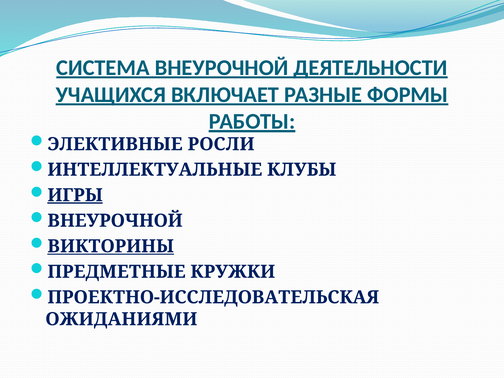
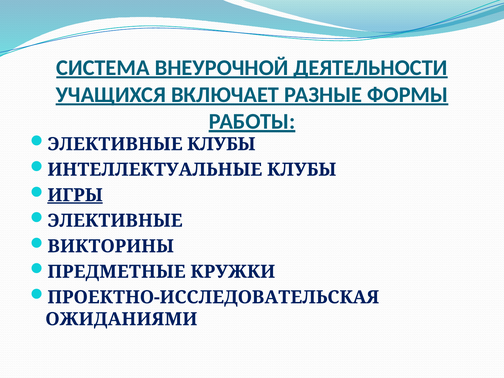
ЭЛЕКТИВНЫЕ РОСЛИ: РОСЛИ -> КЛУБЫ
ВНЕУРОЧНОЙ at (115, 221): ВНЕУРОЧНОЙ -> ЭЛЕКТИВНЫЕ
ВИКТОРИНЫ underline: present -> none
